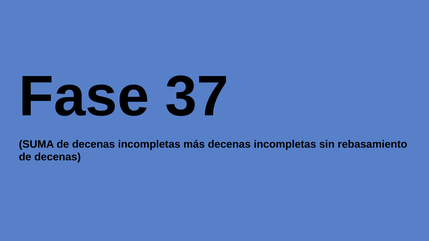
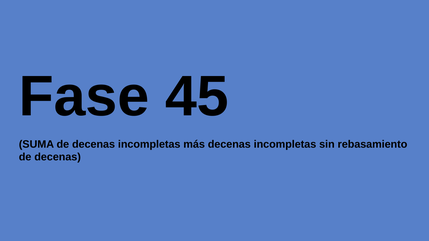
37: 37 -> 45
